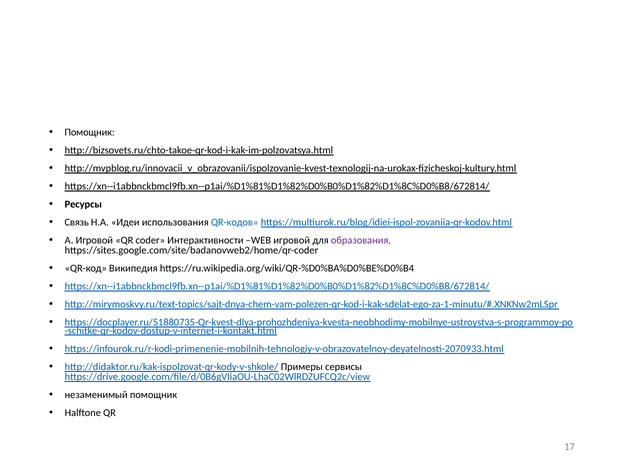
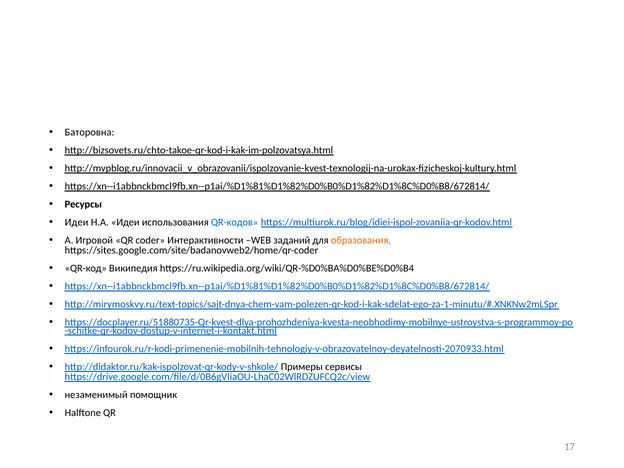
Помощник at (90, 132): Помощник -> Баторовна
Связь at (77, 222): Связь -> Идеи
WEB игровой: игровой -> заданий
образования colour: purple -> orange
